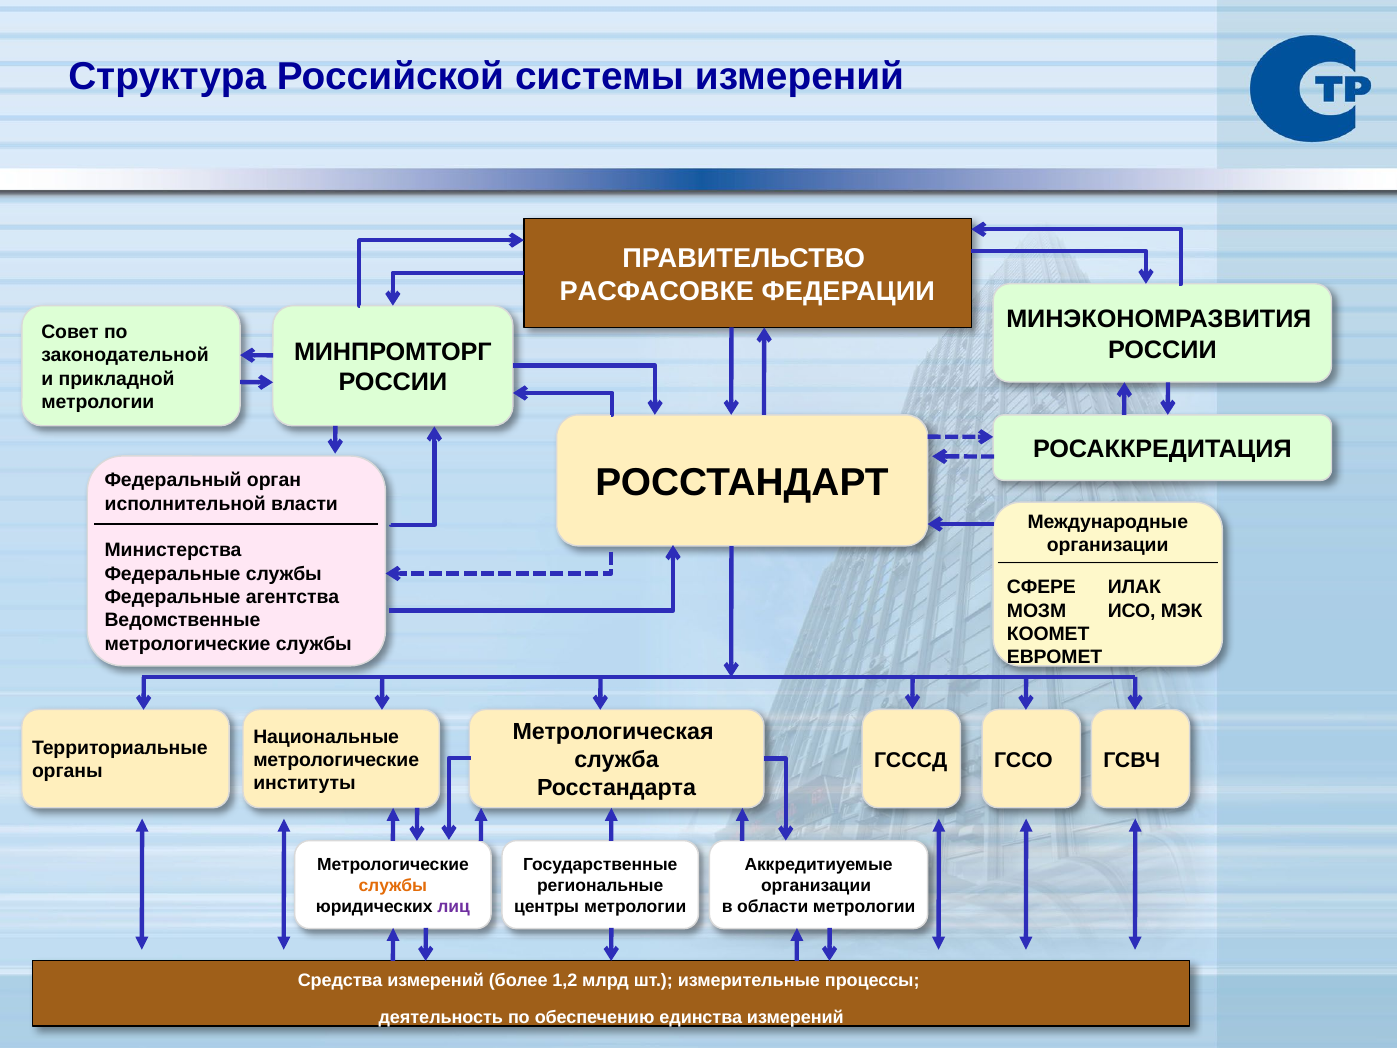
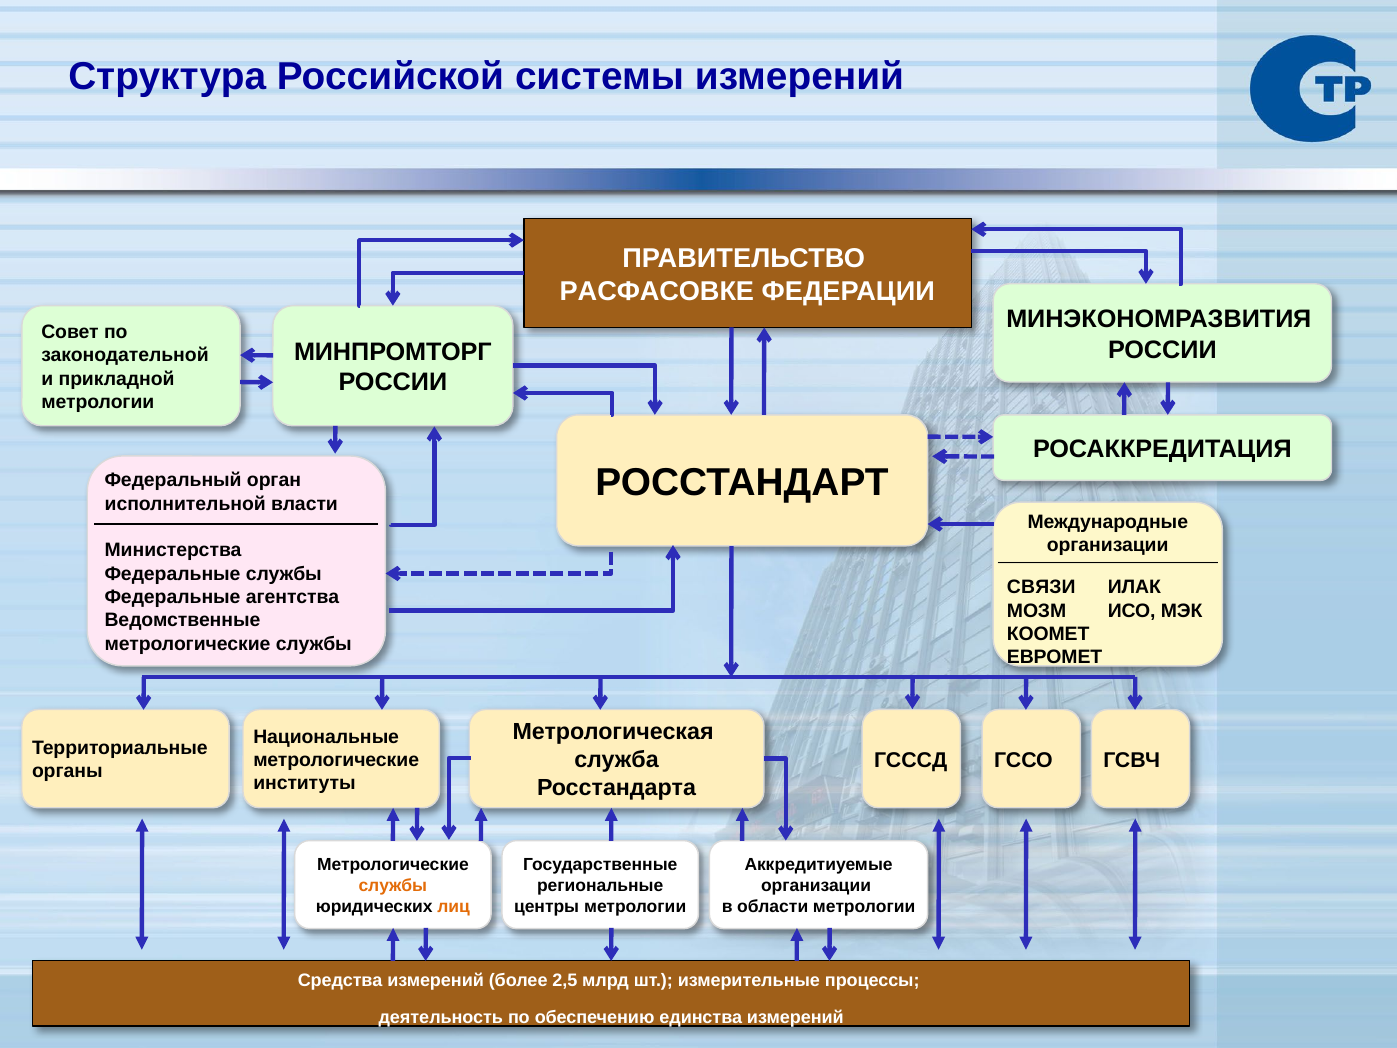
СФЕРЕ: СФЕРЕ -> СВЯЗИ
лиц colour: purple -> orange
1,2: 1,2 -> 2,5
